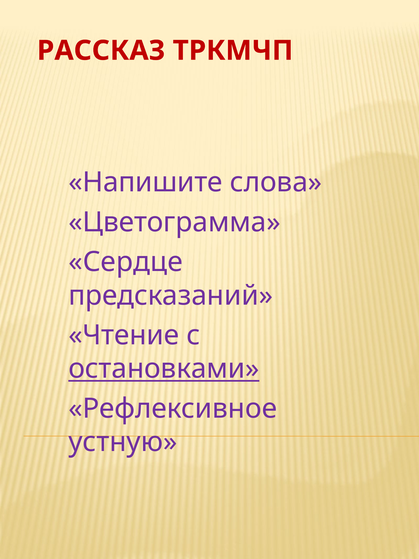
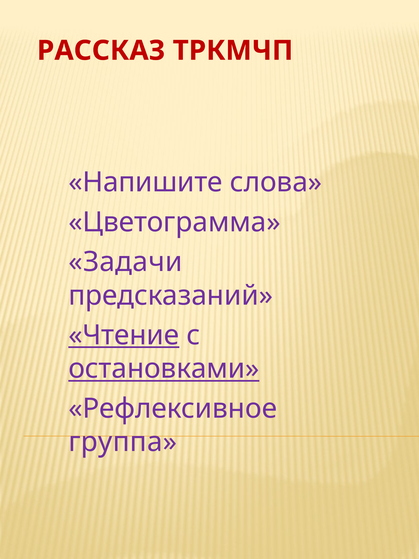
Сердце: Сердце -> Задачи
Чтение underline: none -> present
устную: устную -> группа
